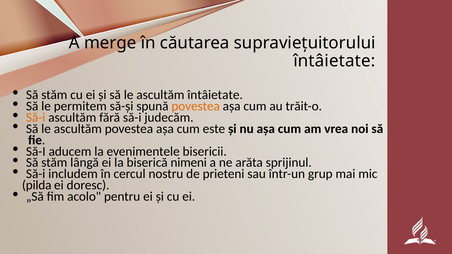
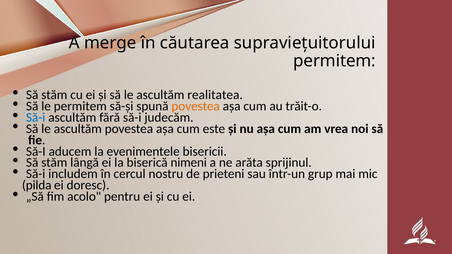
întâietate at (334, 61): întâietate -> permitem
ascultăm întâietate: întâietate -> realitatea
Să-i at (36, 118) colour: orange -> blue
